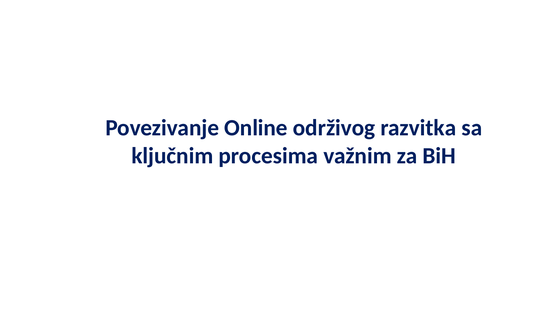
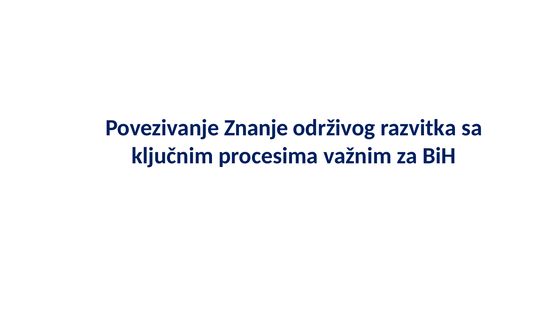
Online: Online -> Znanje
